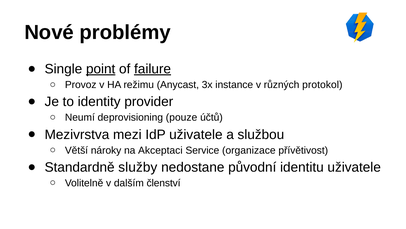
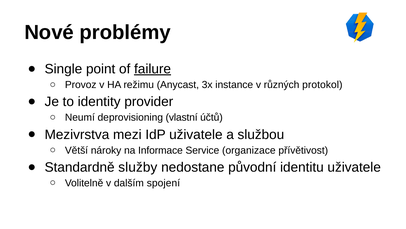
point underline: present -> none
pouze: pouze -> vlastní
Akceptaci: Akceptaci -> Informace
členství: členství -> spojení
